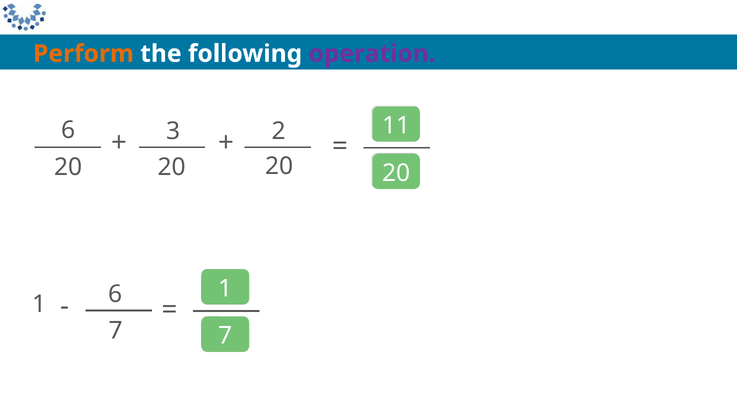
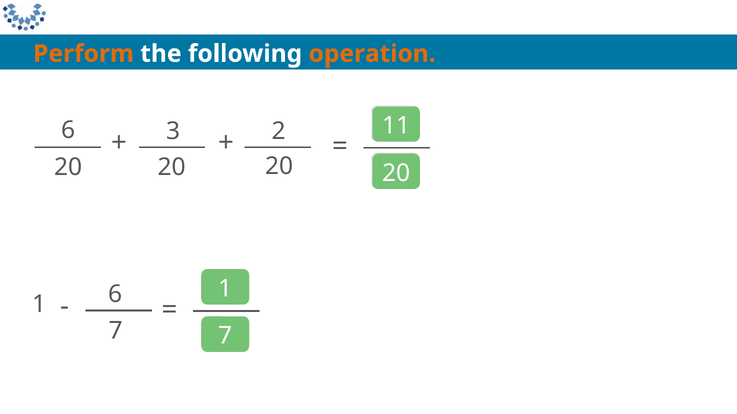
operation colour: purple -> orange
